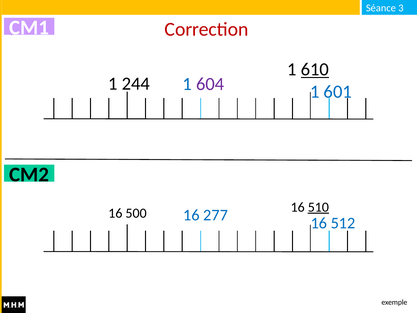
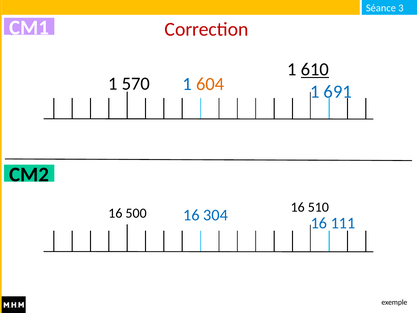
244: 244 -> 570
604 colour: purple -> orange
601: 601 -> 691
510 underline: present -> none
277: 277 -> 304
512: 512 -> 111
